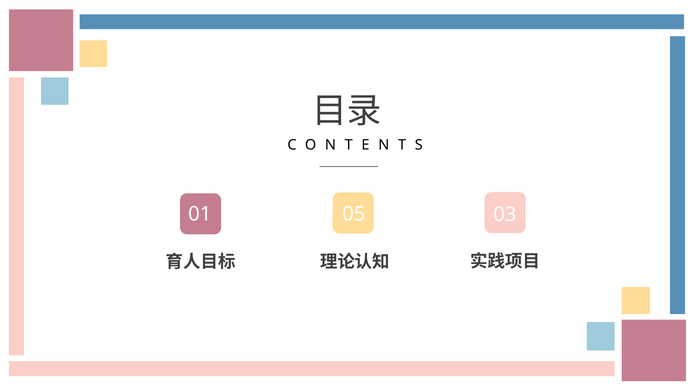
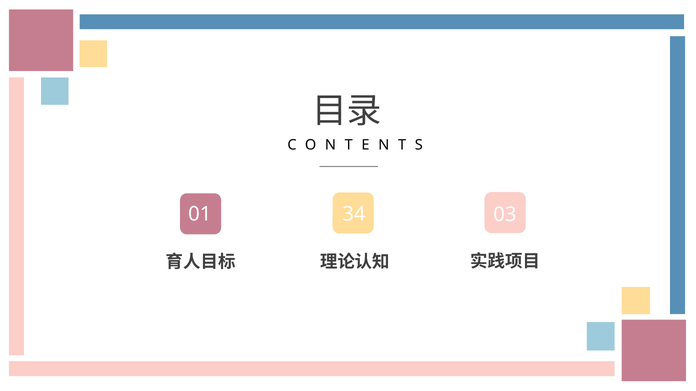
05: 05 -> 34
